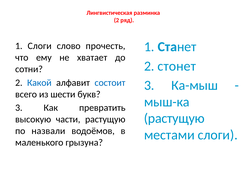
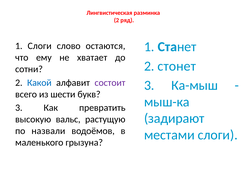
прочесть: прочесть -> остаются
состоит colour: blue -> purple
растущую at (174, 118): растущую -> задирают
части: части -> вальс
